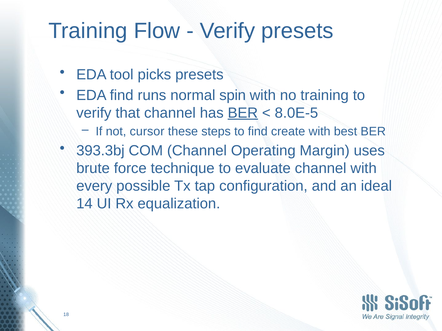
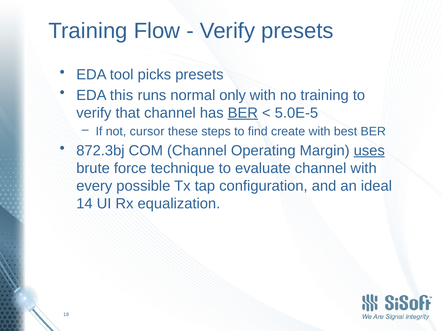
EDA find: find -> this
spin: spin -> only
8.0E-5: 8.0E-5 -> 5.0E-5
393.3bj: 393.3bj -> 872.3bj
uses underline: none -> present
